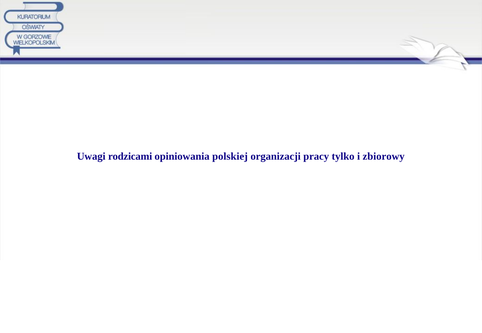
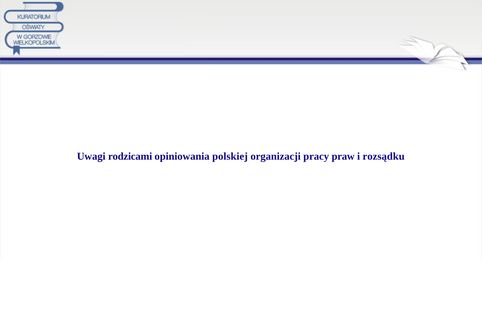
tylko: tylko -> praw
zbiorowy: zbiorowy -> rozsądku
